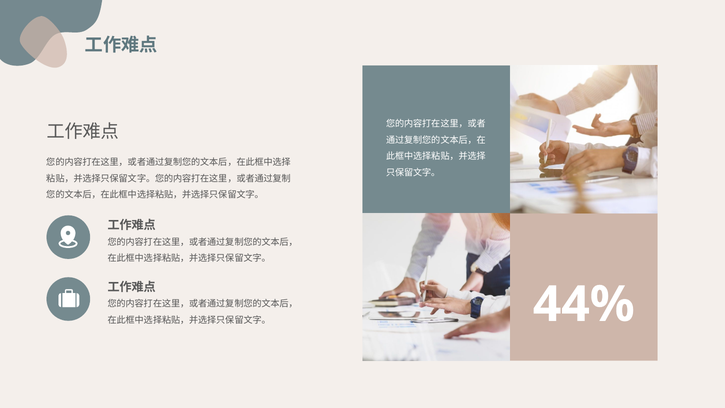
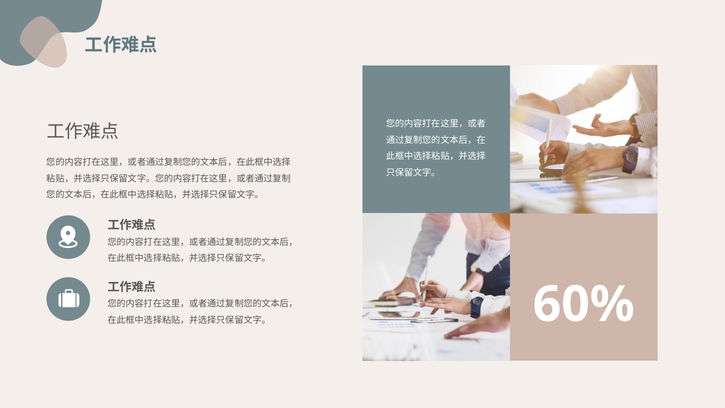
44%: 44% -> 60%
